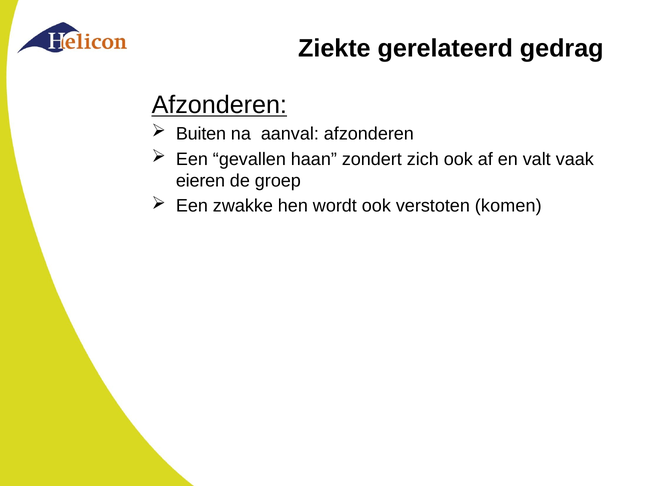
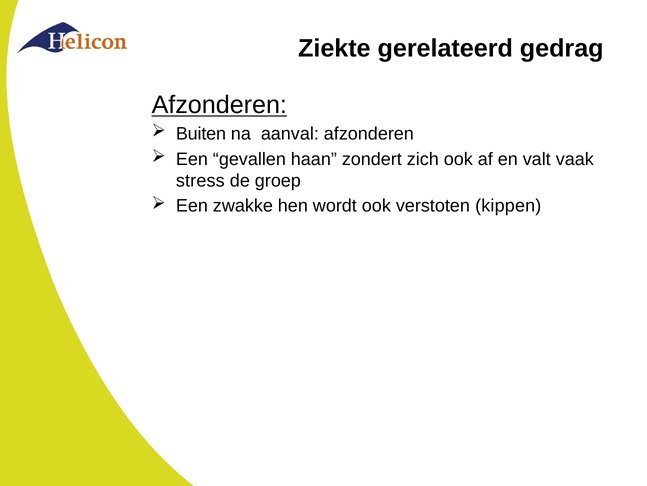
eieren: eieren -> stress
komen: komen -> kippen
